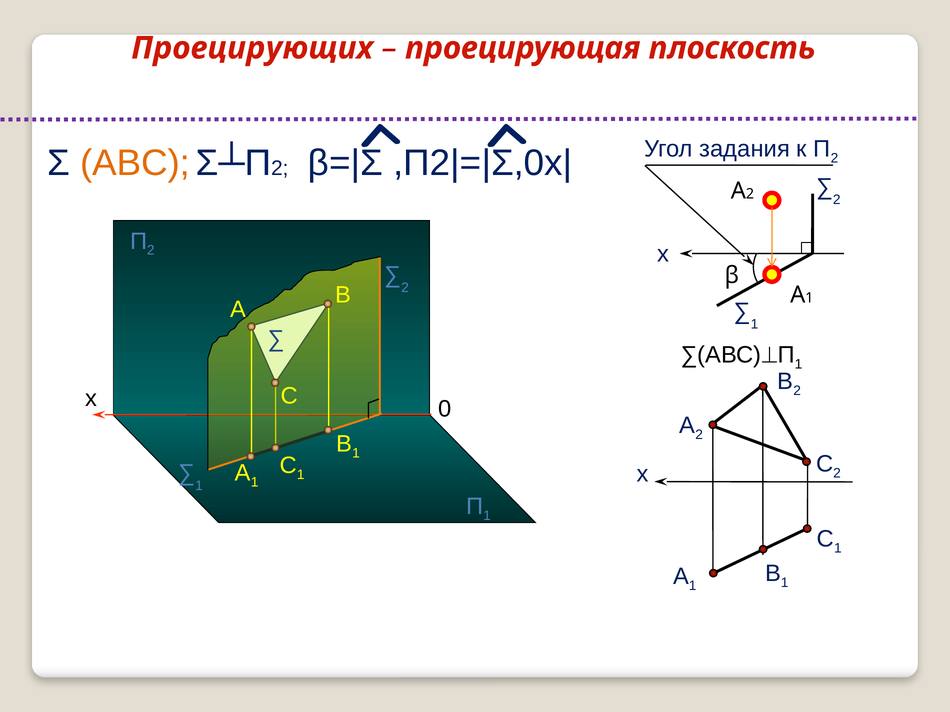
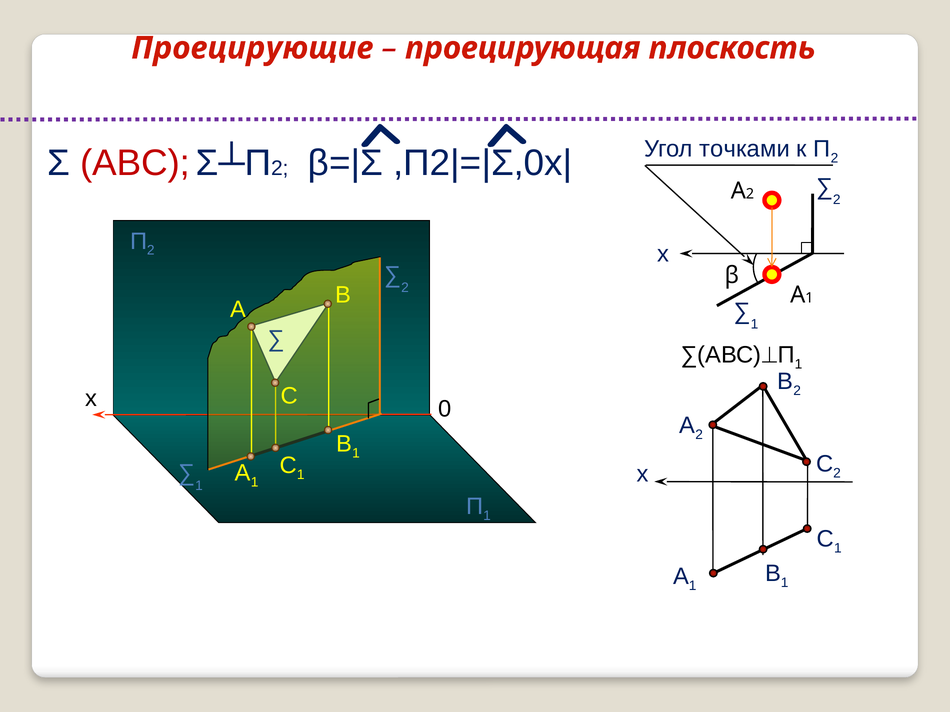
Проецирующих: Проецирующих -> Проецирующие
задания: задания -> точками
АВС colour: orange -> red
